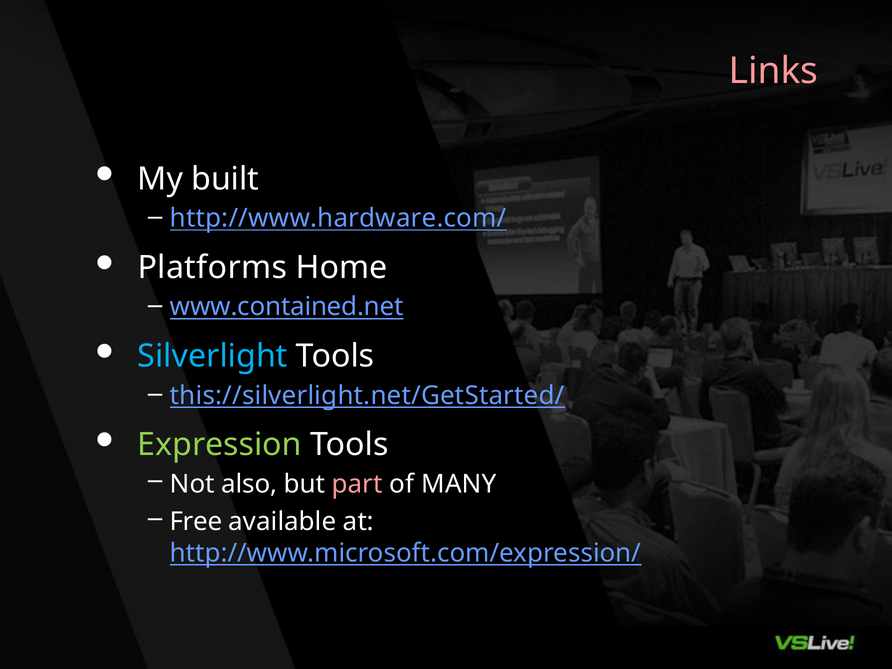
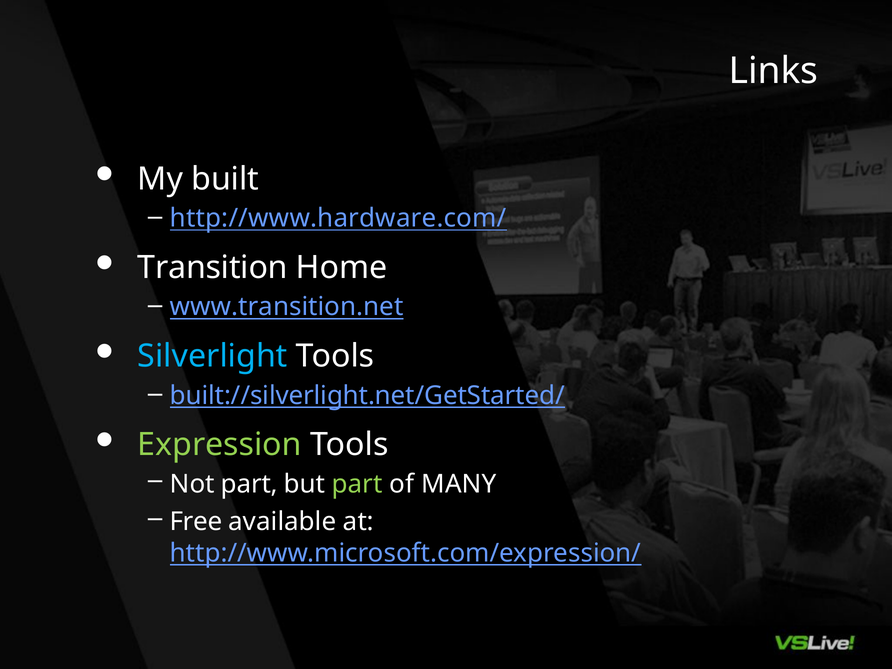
Links colour: pink -> white
Platforms: Platforms -> Transition
www.contained.net: www.contained.net -> www.transition.net
this://silverlight.net/GetStarted/: this://silverlight.net/GetStarted/ -> built://silverlight.net/GetStarted/
Not also: also -> part
part at (357, 484) colour: pink -> light green
